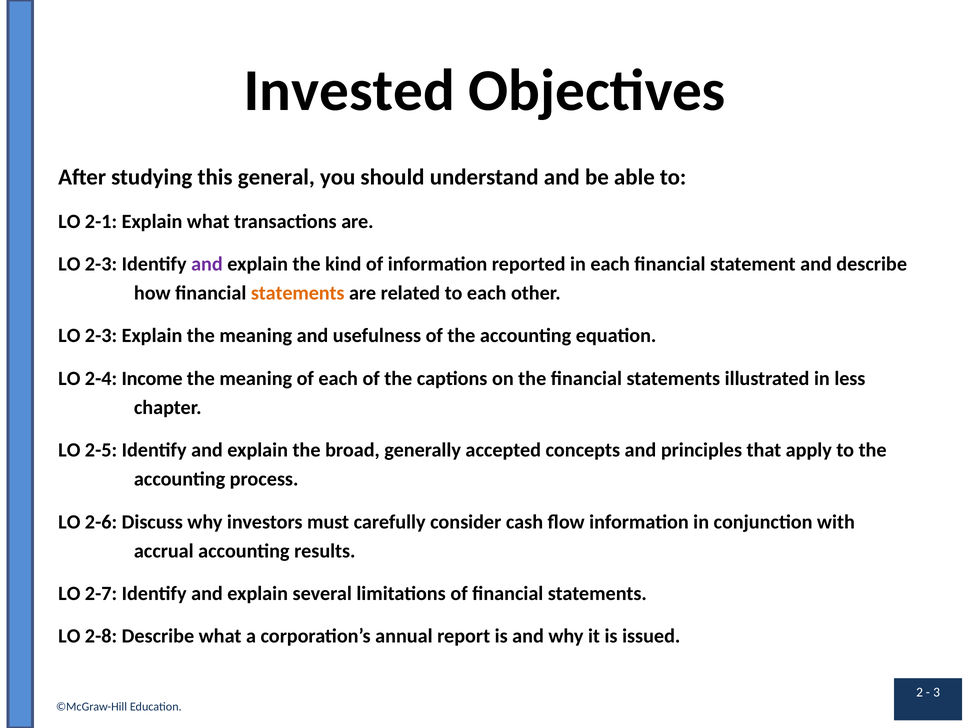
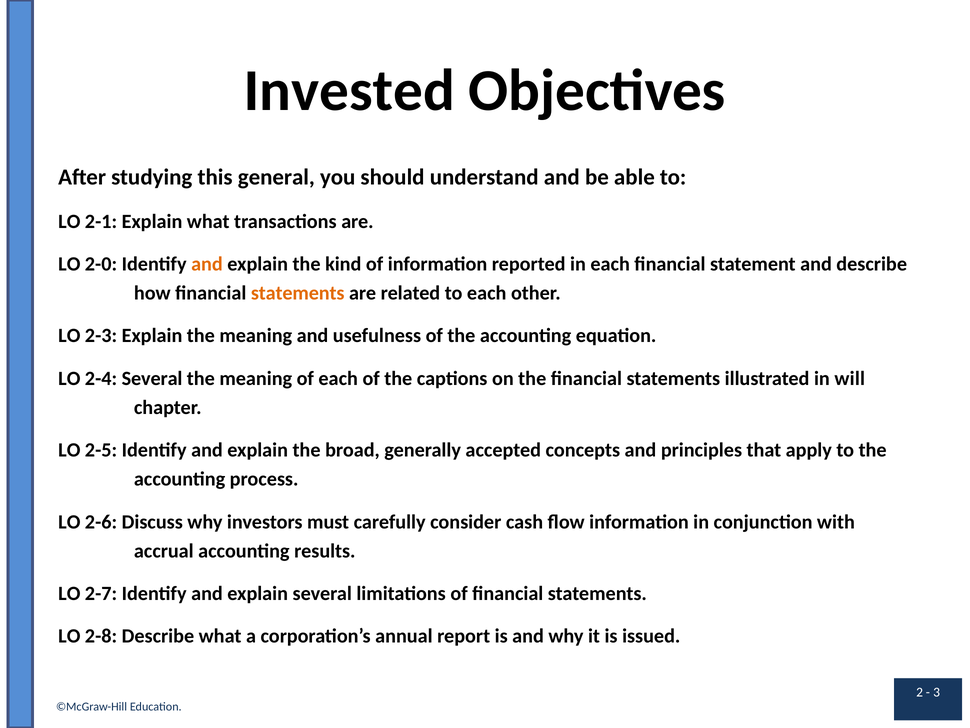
2-3 at (101, 264): 2-3 -> 2-0
and at (207, 264) colour: purple -> orange
2-4 Income: Income -> Several
less: less -> will
